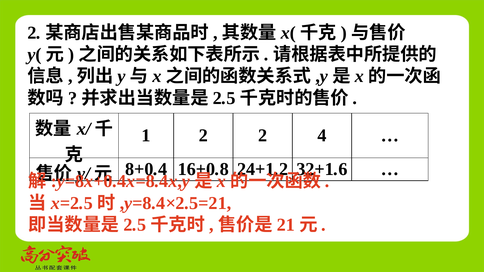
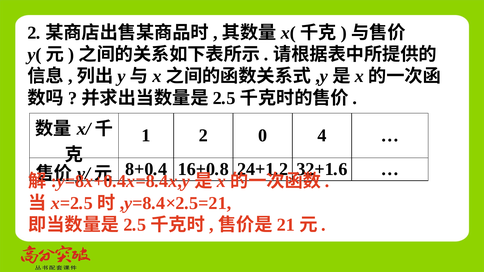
2 2: 2 -> 0
